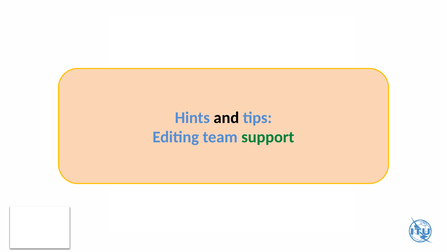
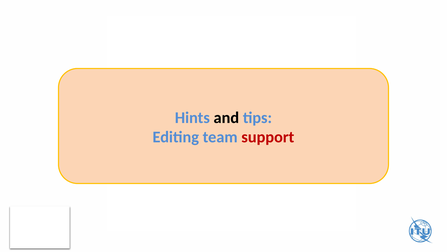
support colour: green -> red
